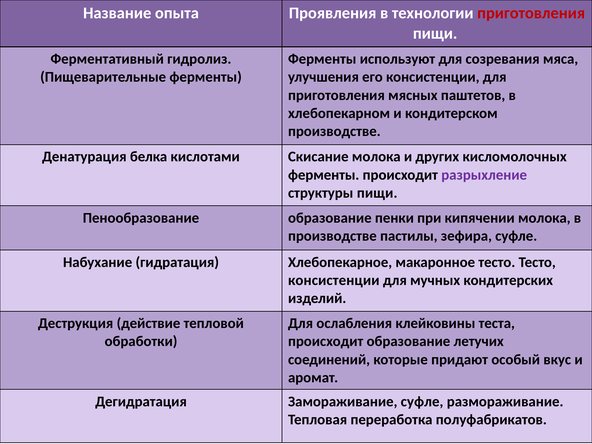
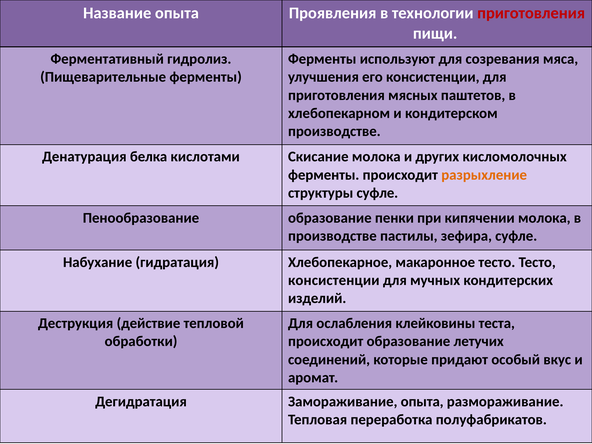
разрыхление colour: purple -> orange
структуры пищи: пищи -> суфле
Замораживание суфле: суфле -> опыта
